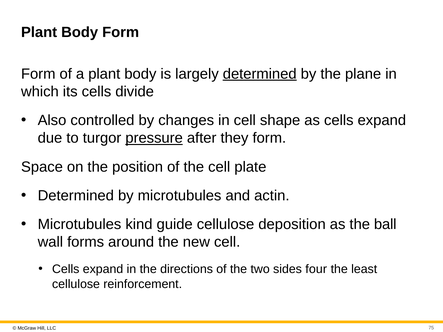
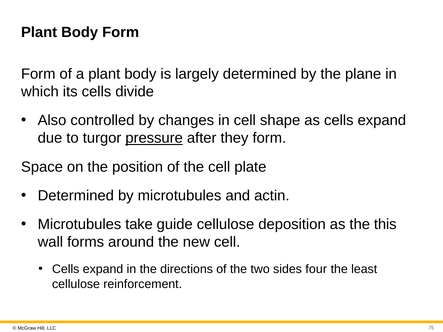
determined at (260, 74) underline: present -> none
kind: kind -> take
ball: ball -> this
